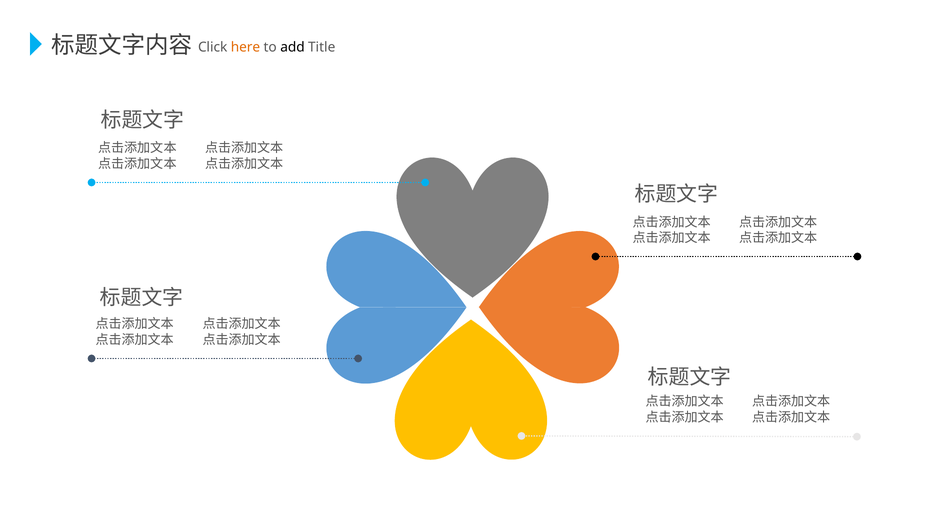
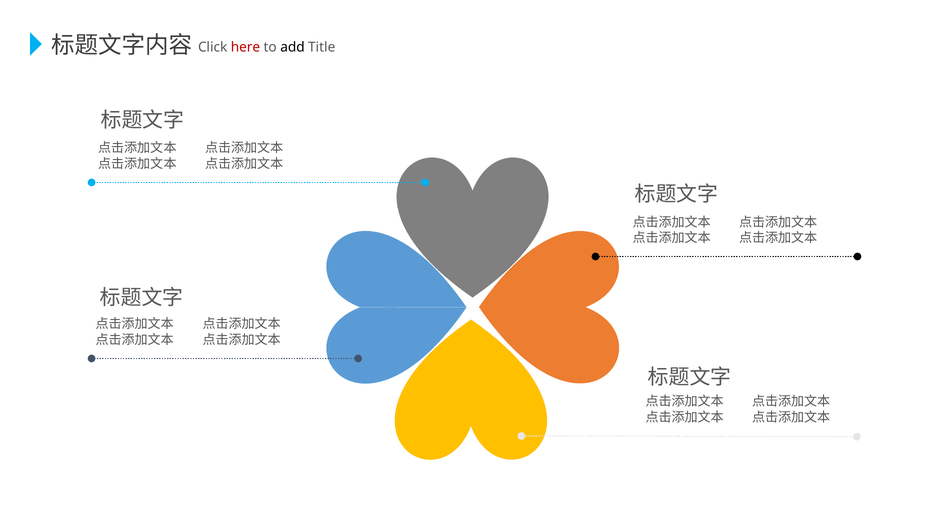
here colour: orange -> red
